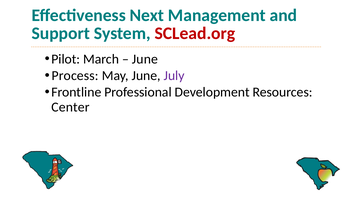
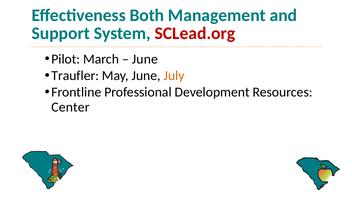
Next: Next -> Both
Process: Process -> Traufler
July colour: purple -> orange
